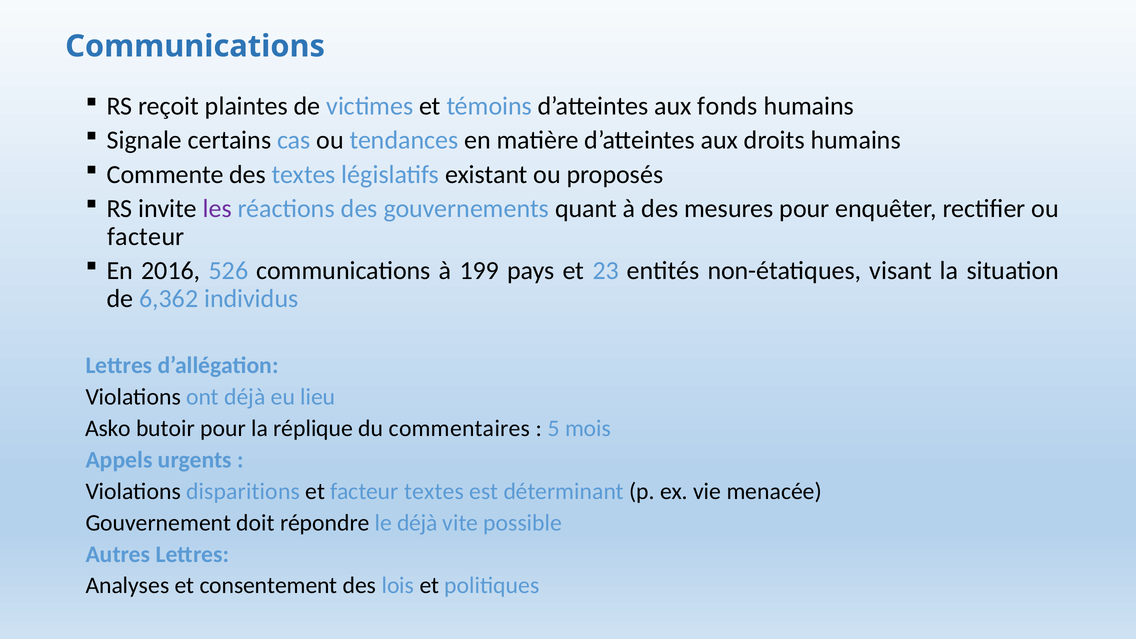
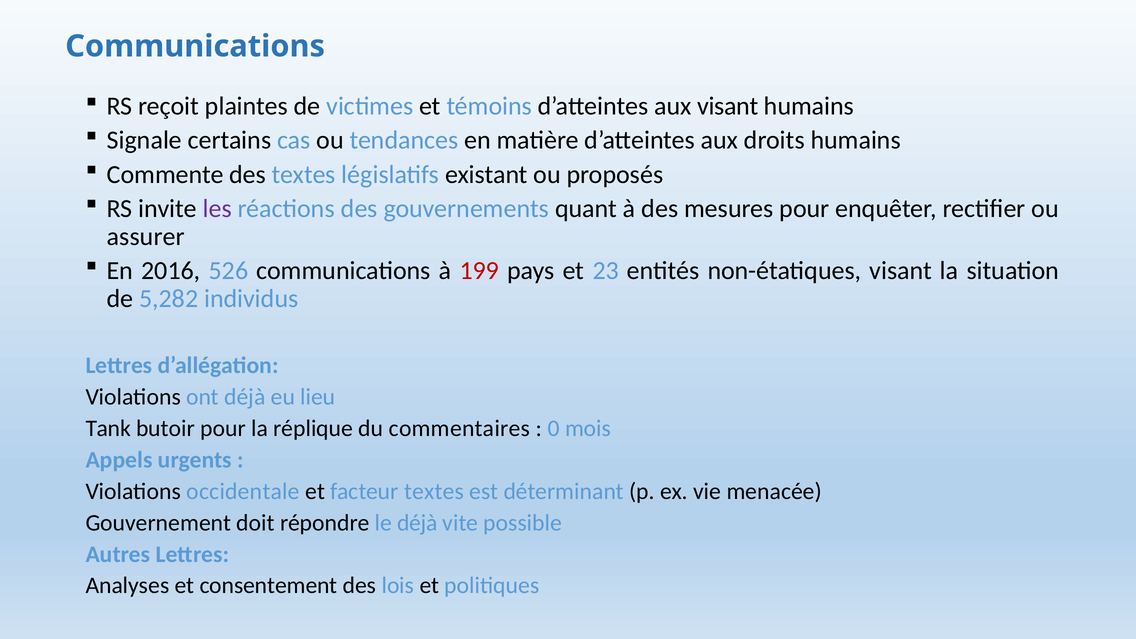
aux fonds: fonds -> visant
facteur at (146, 237): facteur -> assurer
199 colour: black -> red
6,362: 6,362 -> 5,282
Asko: Asko -> Tank
5: 5 -> 0
disparitions: disparitions -> occidentale
